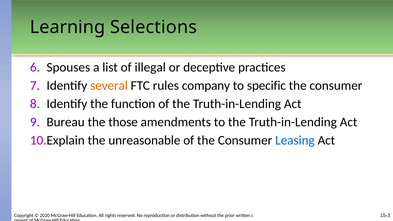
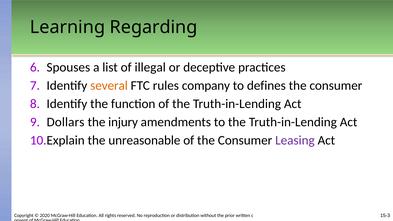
Selections: Selections -> Regarding
specific: specific -> defines
Bureau: Bureau -> Dollars
those: those -> injury
Leasing colour: blue -> purple
